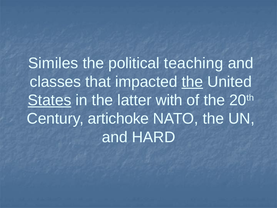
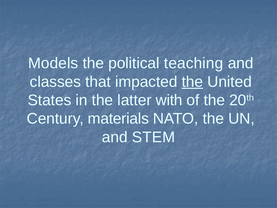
Similes: Similes -> Models
States underline: present -> none
artichoke: artichoke -> materials
HARD: HARD -> STEM
